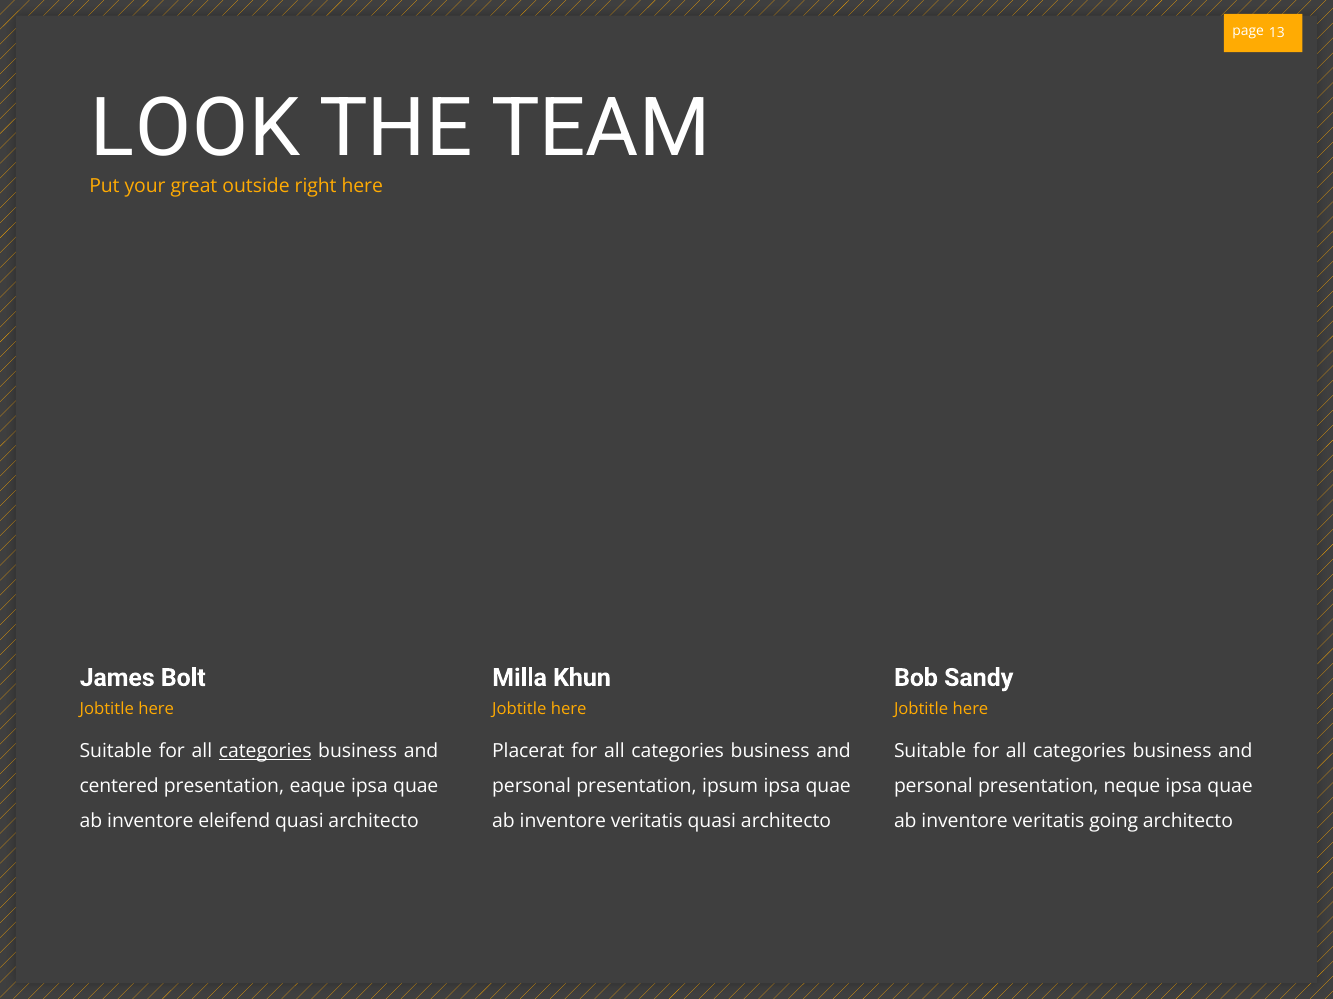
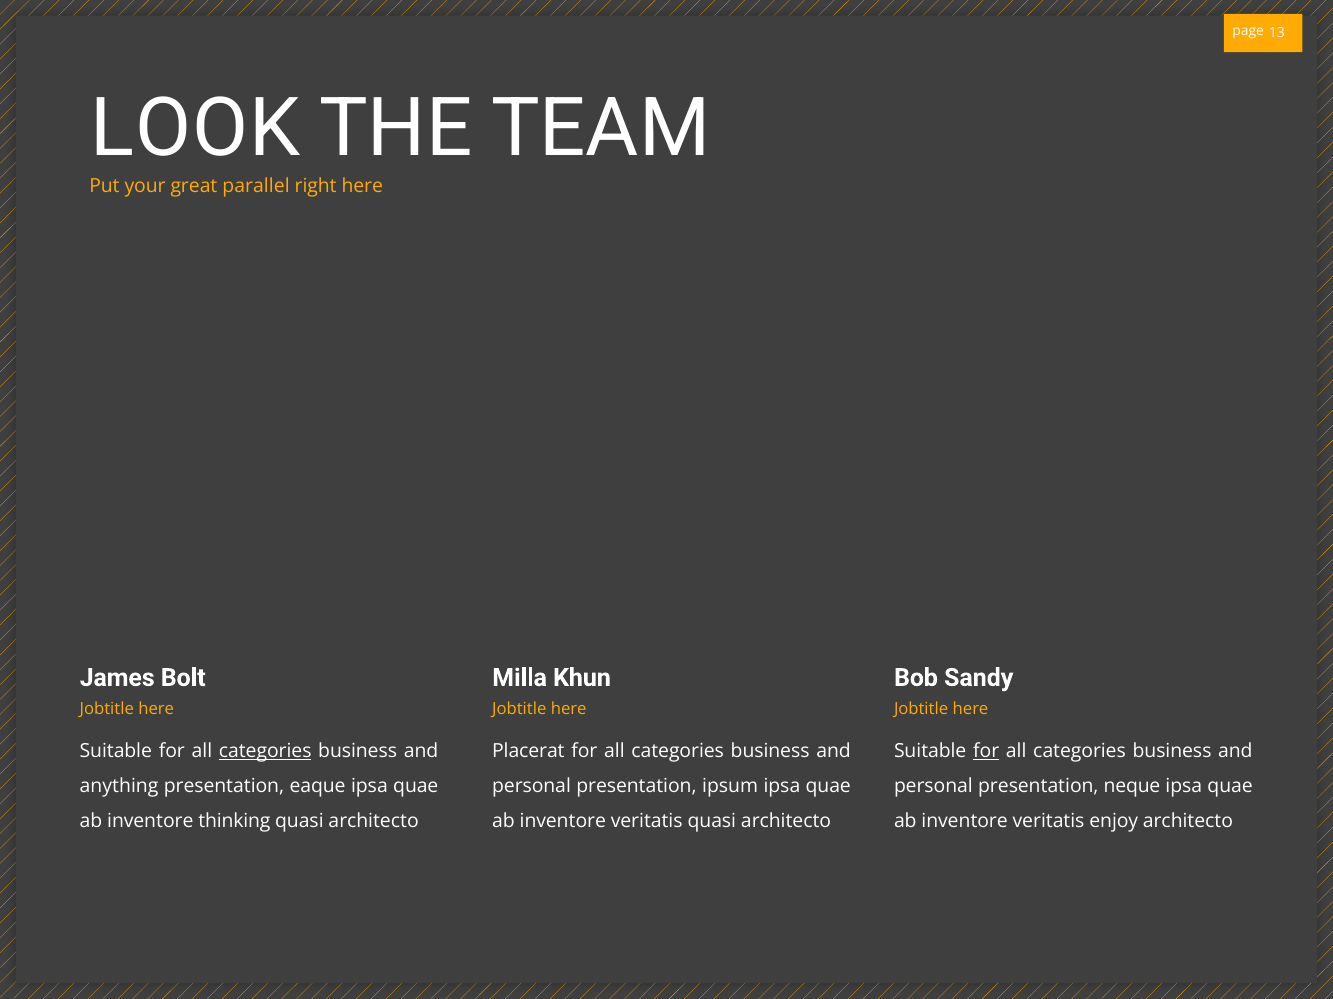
outside: outside -> parallel
for at (986, 752) underline: none -> present
centered: centered -> anything
eleifend: eleifend -> thinking
going: going -> enjoy
